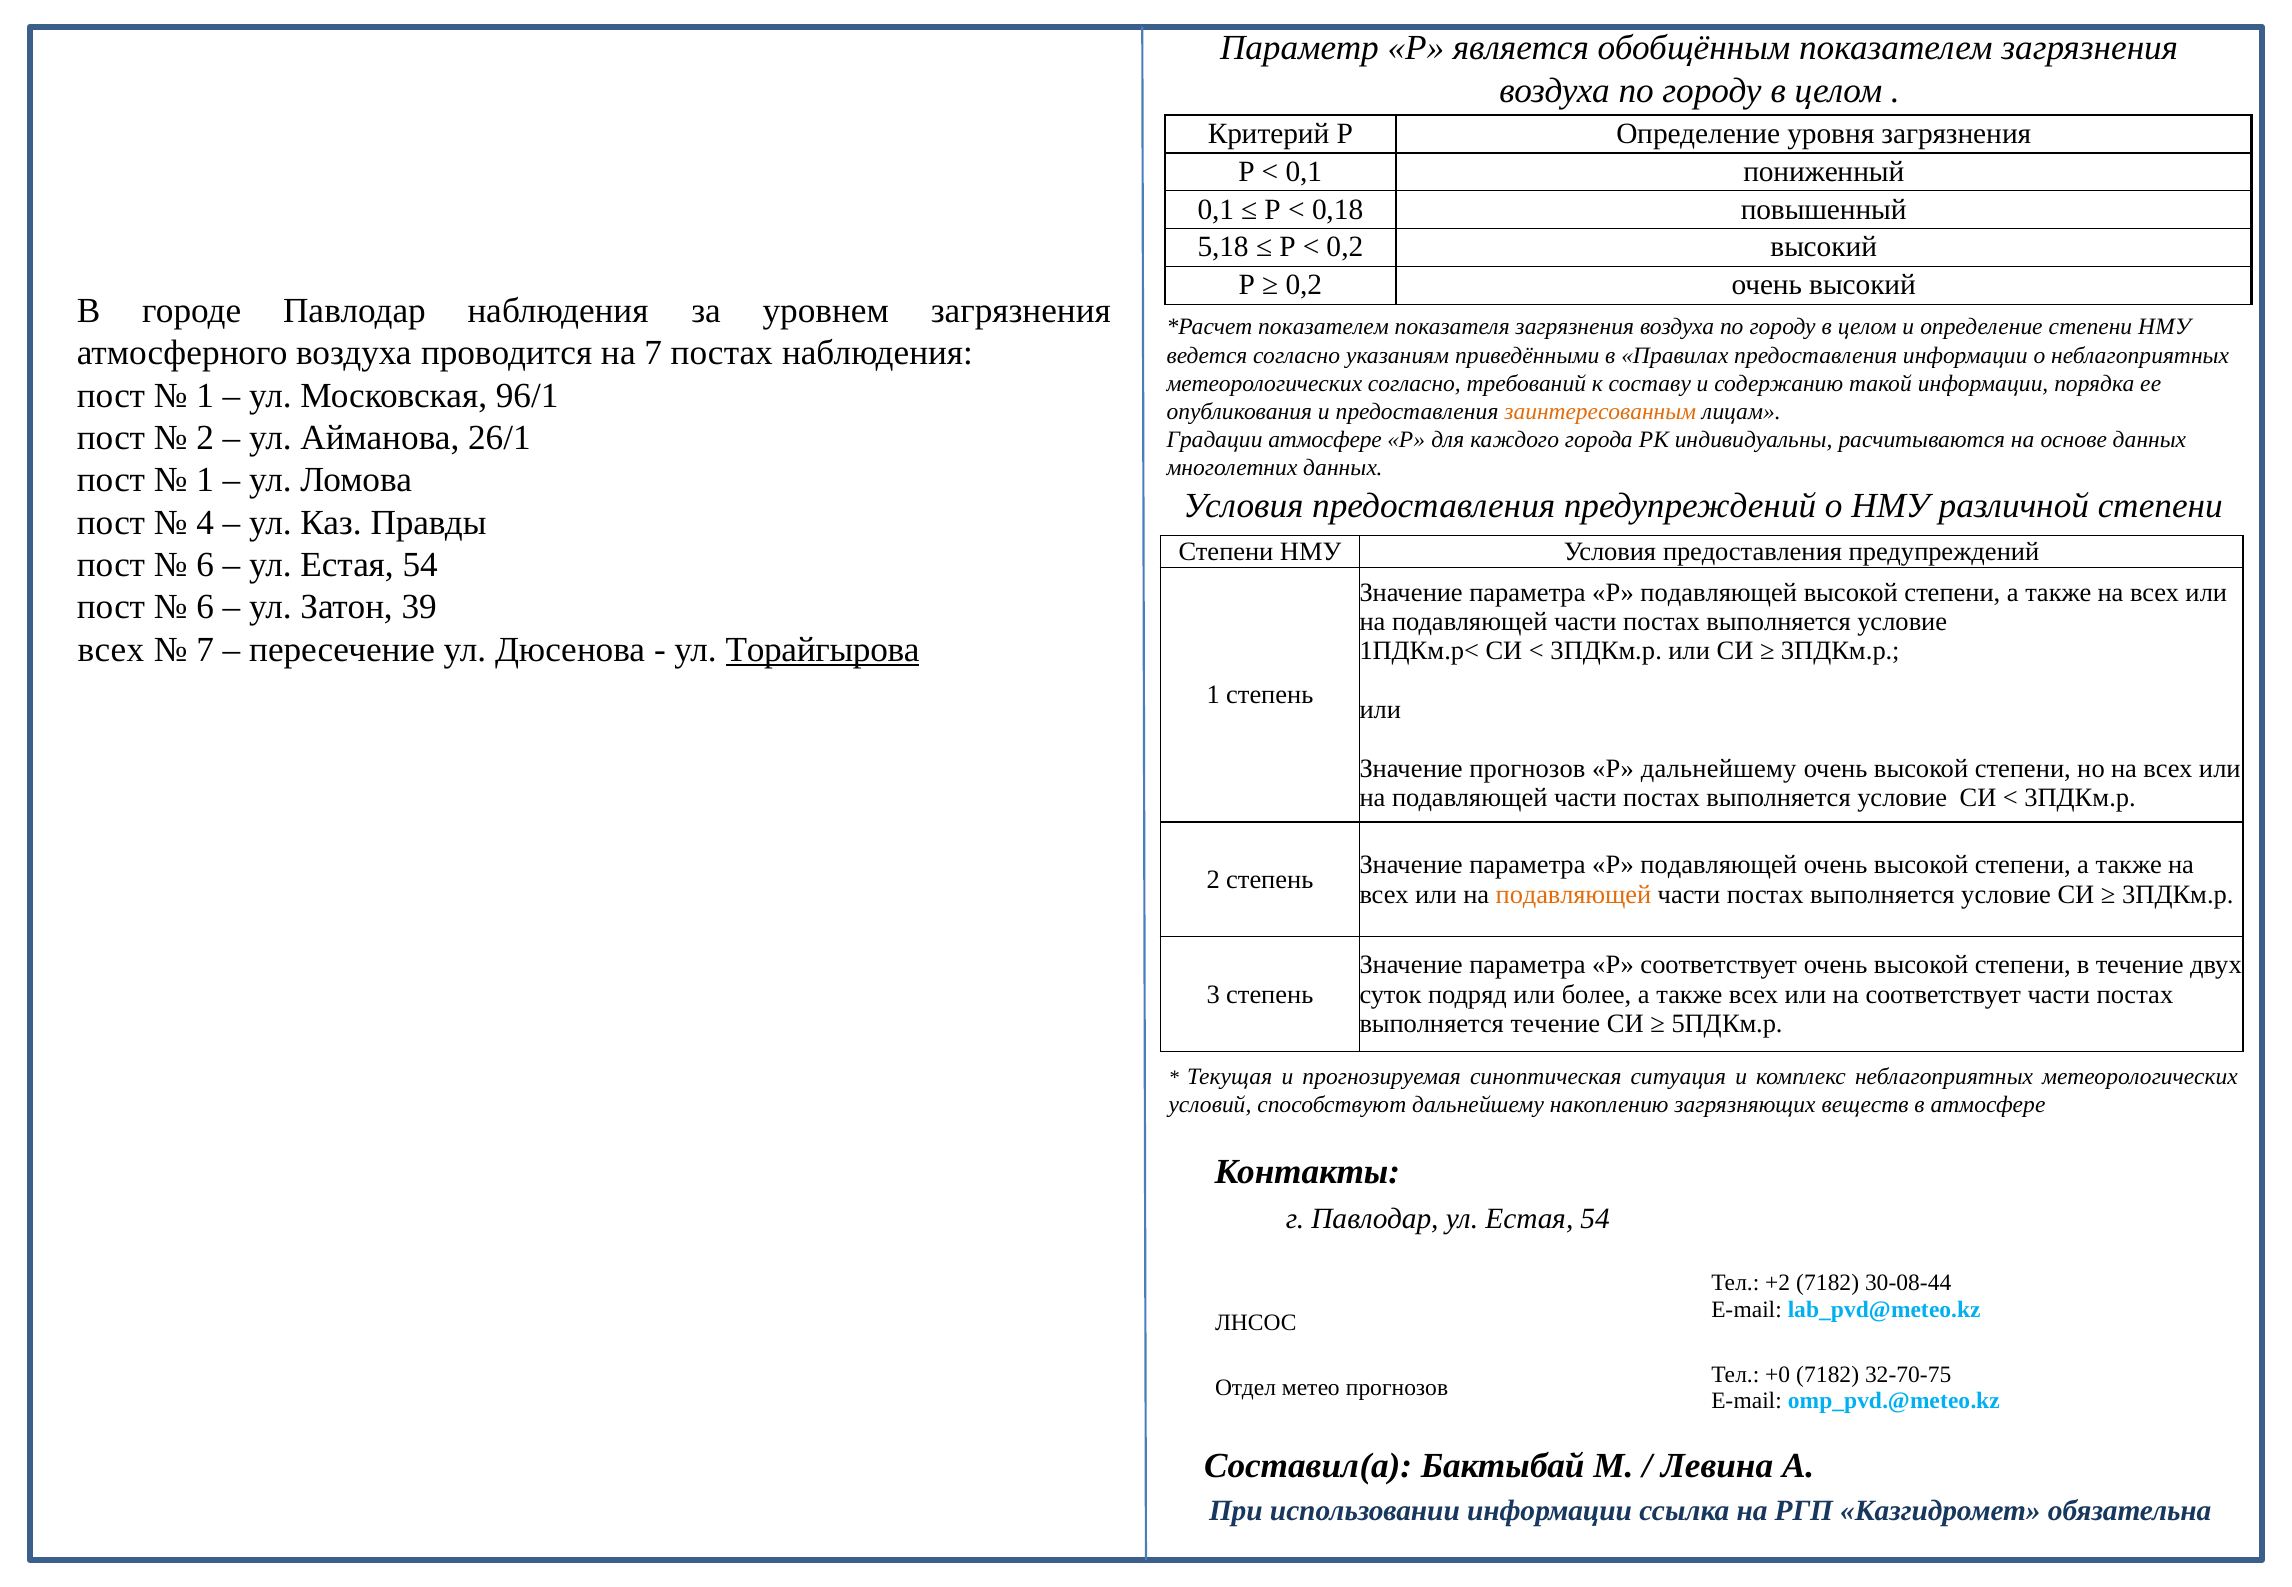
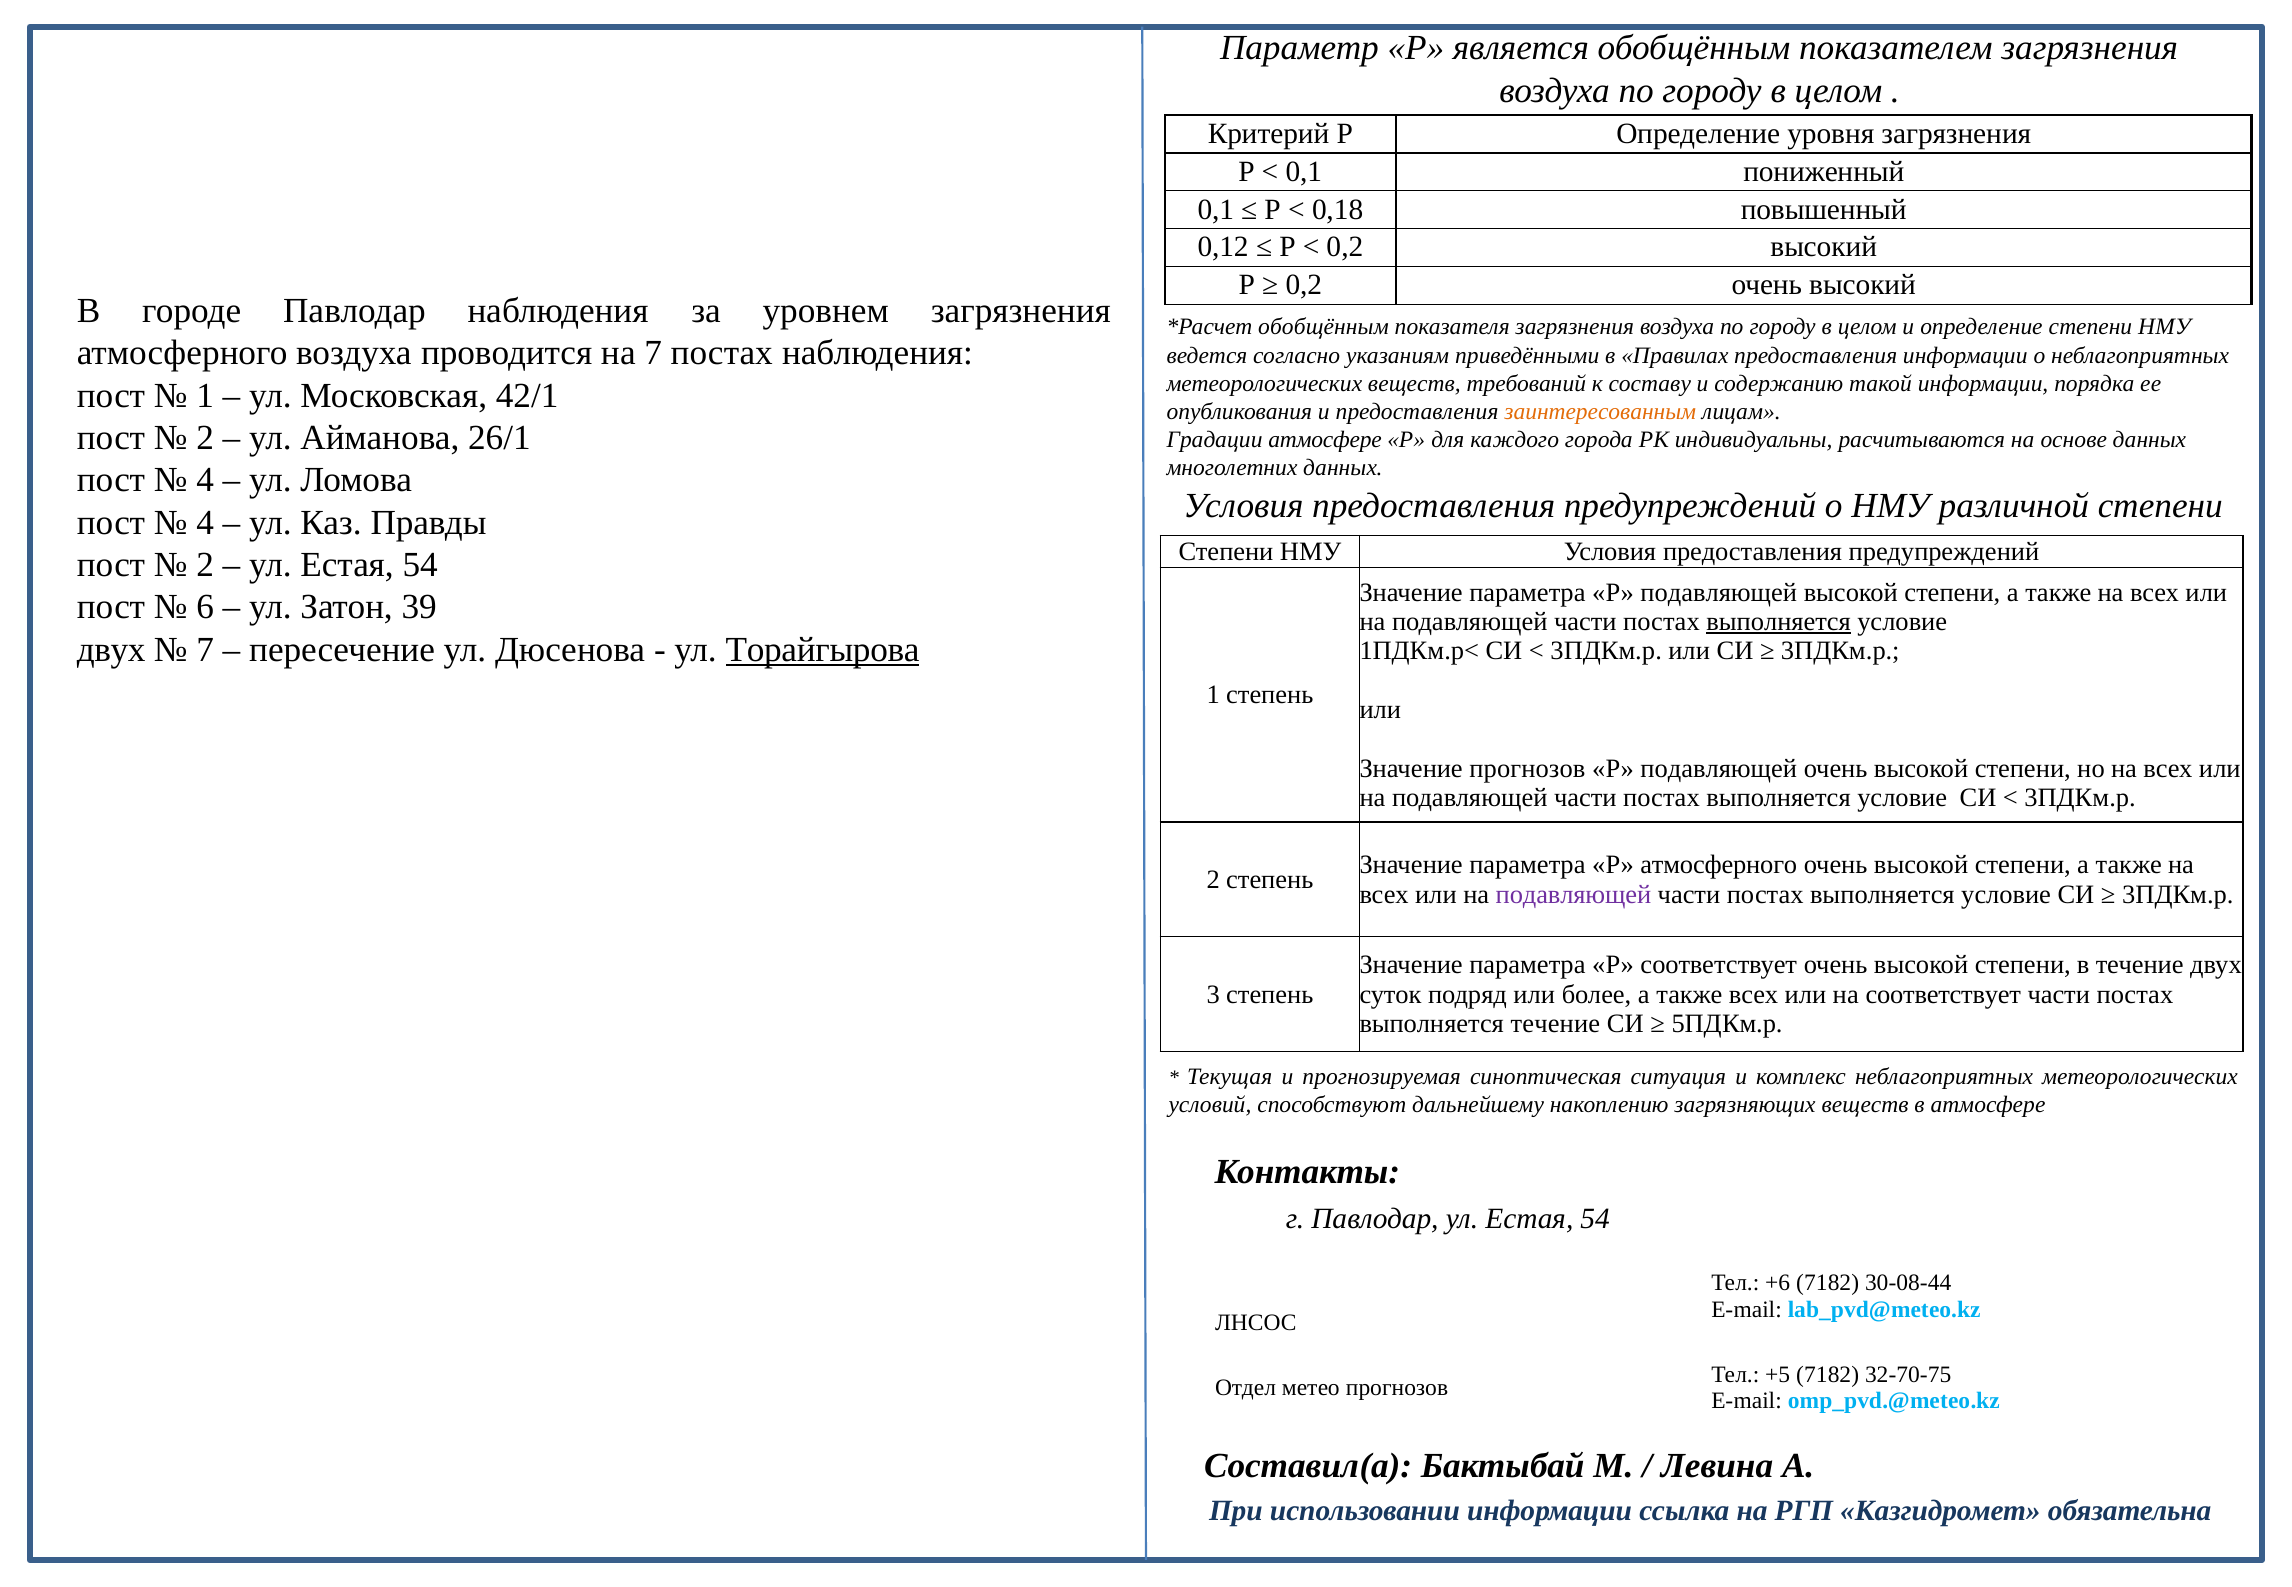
5,18: 5,18 -> 0,12
показателем at (1323, 327): показателем -> обобщённым
метеорологических согласно: согласно -> веществ
96/1: 96/1 -> 42/1
1 at (205, 480): 1 -> 4
6 at (205, 565): 6 -> 2
выполняется at (1779, 622) underline: none -> present
всех at (111, 649): всех -> двух
дальнейшему at (1719, 768): дальнейшему -> подавляющей
подавляющей at (1719, 865): подавляющей -> атмосферного
подавляющей at (1573, 894) colour: orange -> purple
+2: +2 -> +6
+0: +0 -> +5
